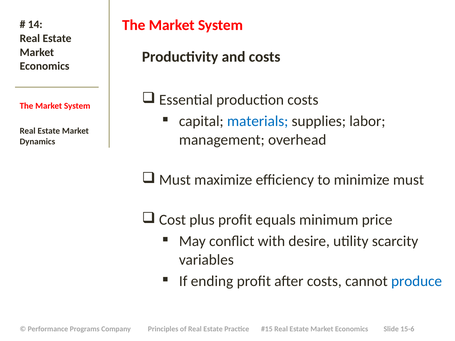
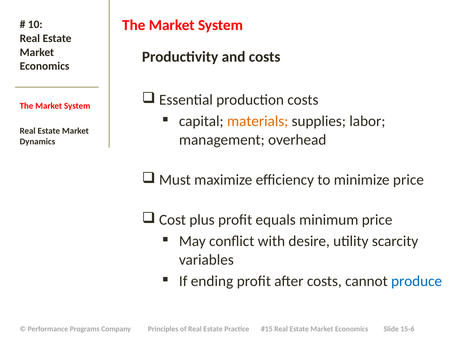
14: 14 -> 10
materials colour: blue -> orange
minimize must: must -> price
